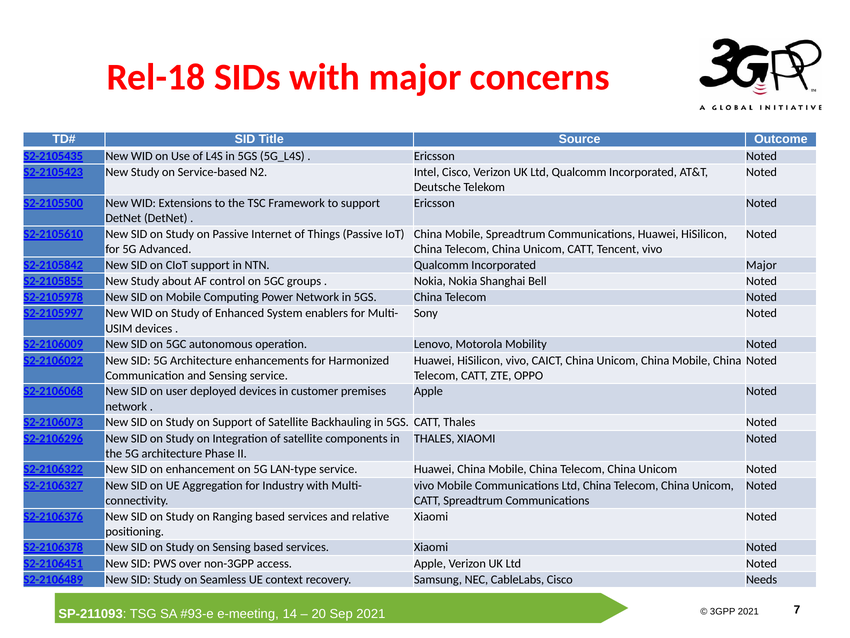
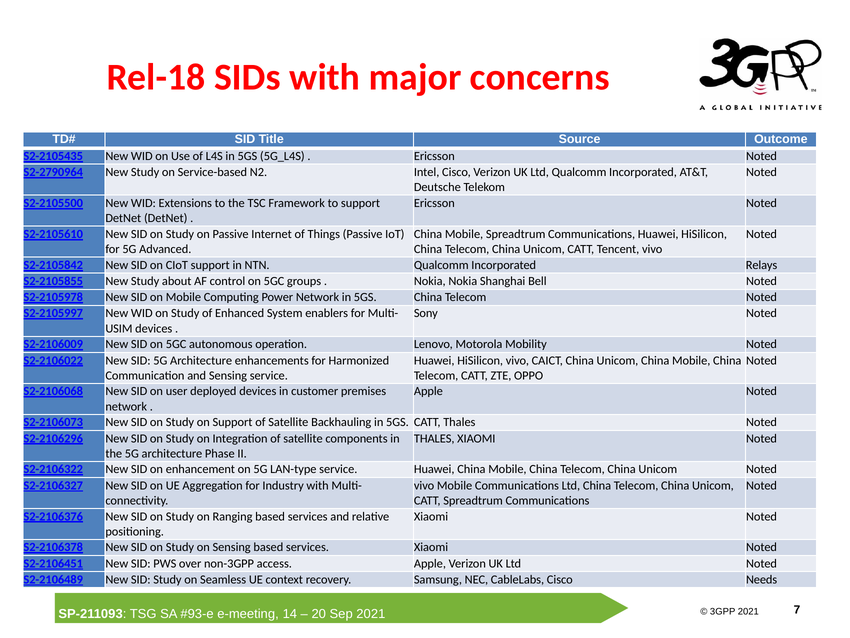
S2-2105423: S2-2105423 -> S2-2790964
Incorporated Major: Major -> Relays
